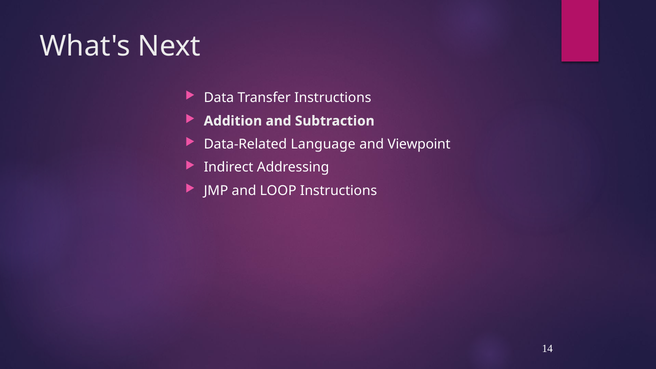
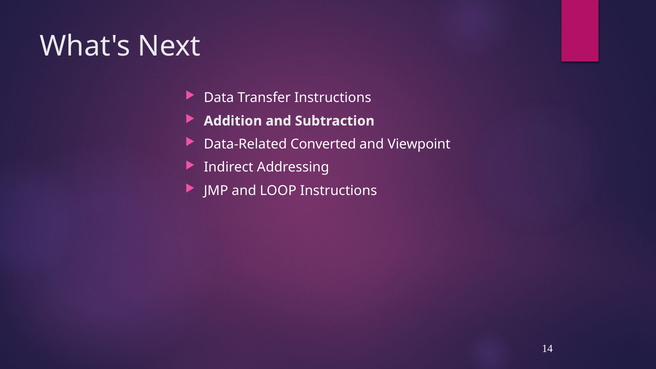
Language: Language -> Converted
